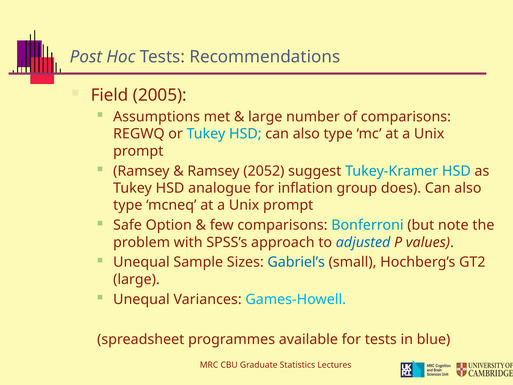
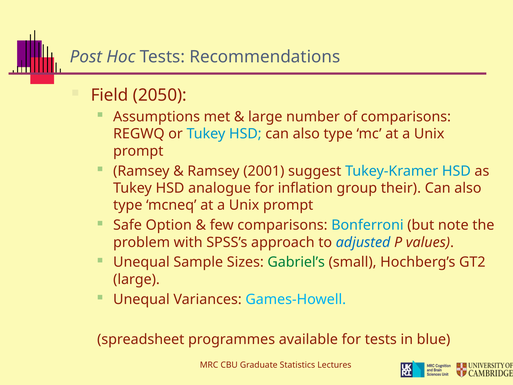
2005: 2005 -> 2050
2052: 2052 -> 2001
does: does -> their
Gabriel’s colour: blue -> green
